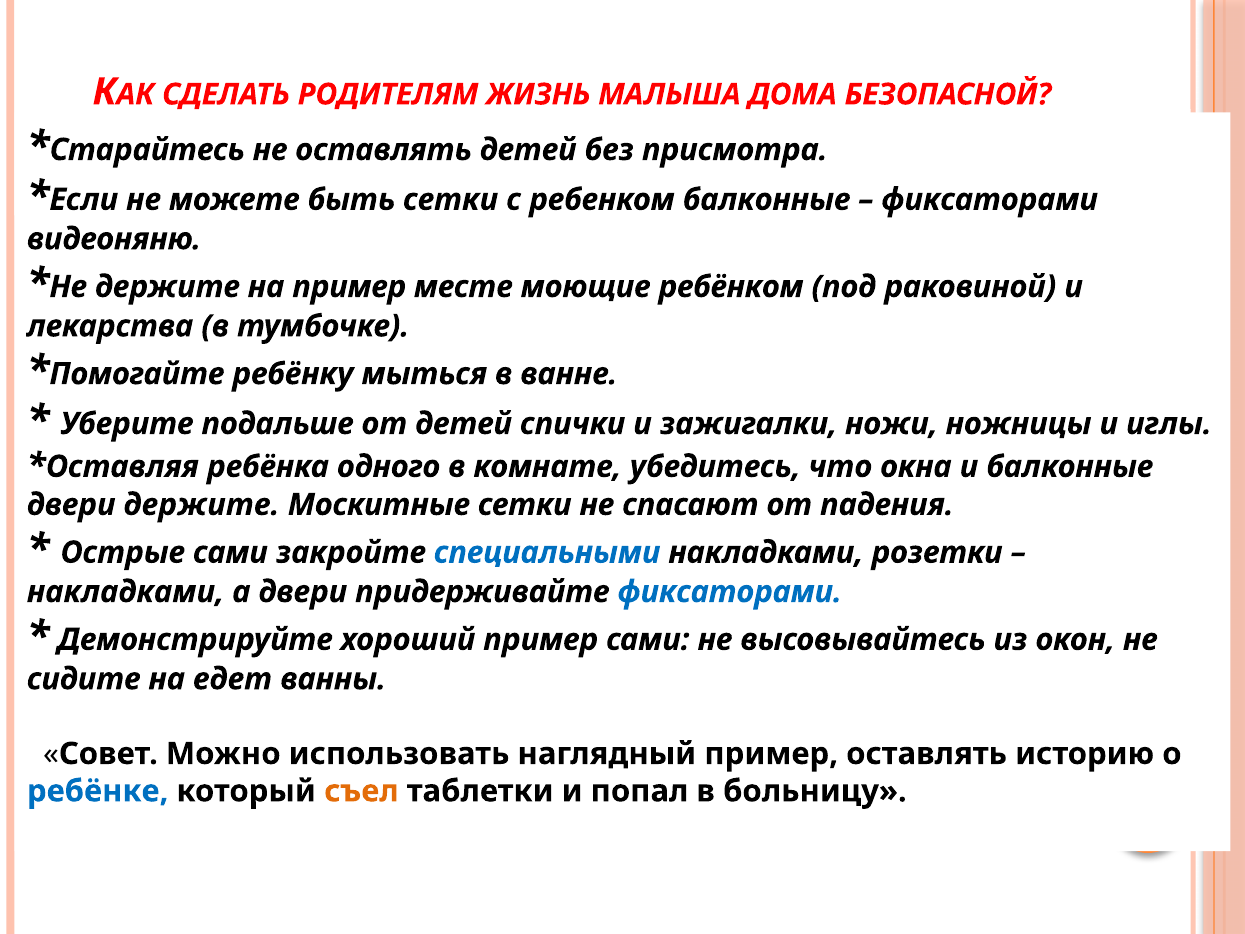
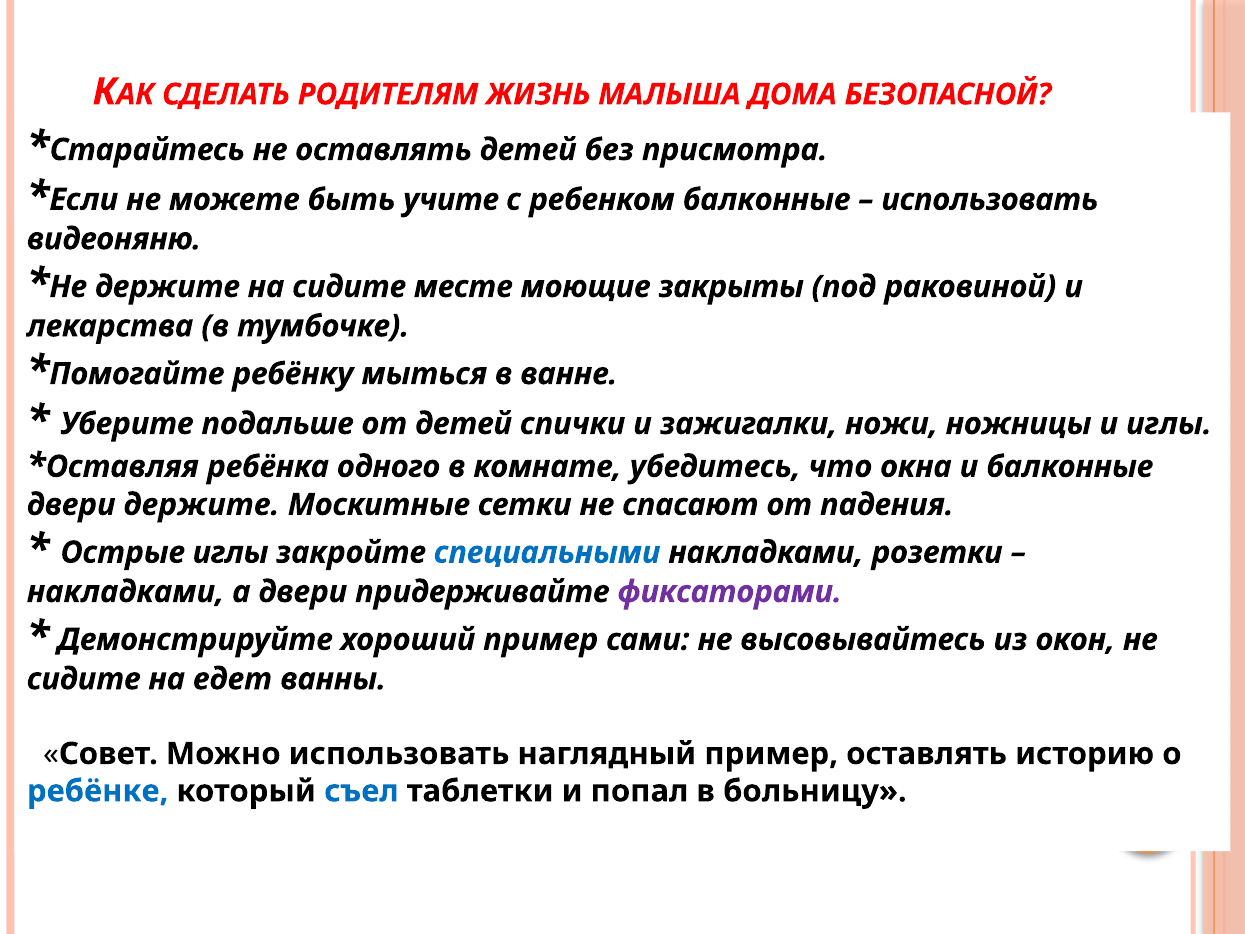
быть сетки: сетки -> учите
фиксаторами at (990, 200): фиксаторами -> использовать
на пример: пример -> сидите
ребёнком: ребёнком -> закрыты
Острые сами: сами -> иглы
фиксаторами at (730, 592) colour: blue -> purple
съел colour: orange -> blue
